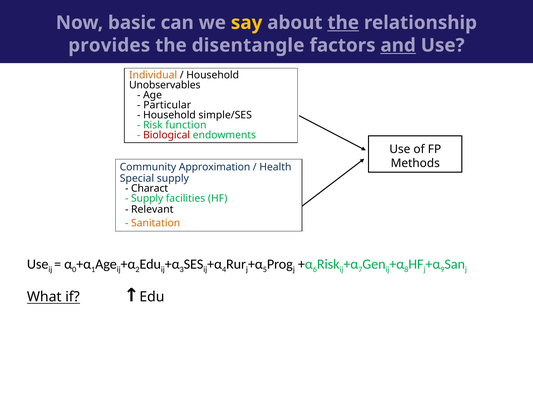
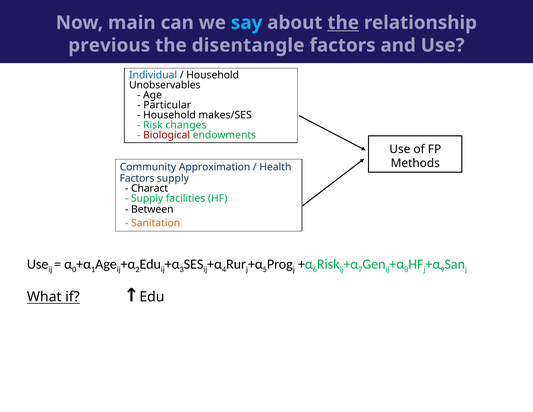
basic: basic -> main
say colour: yellow -> light blue
provides: provides -> previous
and underline: present -> none
Individual colour: orange -> blue
simple/SES: simple/SES -> makes/SES
function: function -> changes
Special at (137, 178): Special -> Factors
Relevant: Relevant -> Between
